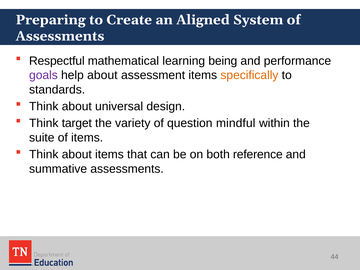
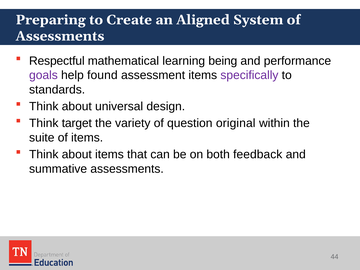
help about: about -> found
specifically colour: orange -> purple
mindful: mindful -> original
reference: reference -> feedback
